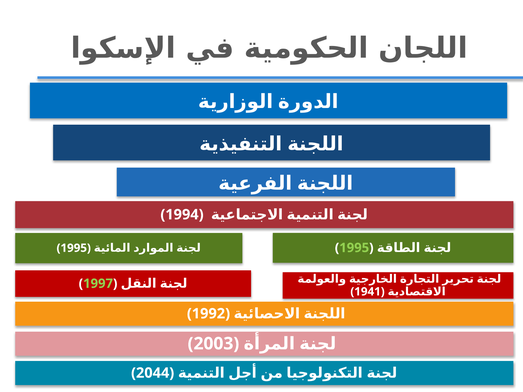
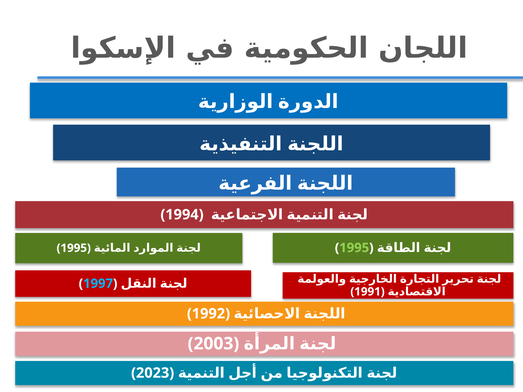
1997 colour: light green -> light blue
1941: 1941 -> 1991
2044: 2044 -> 2023
